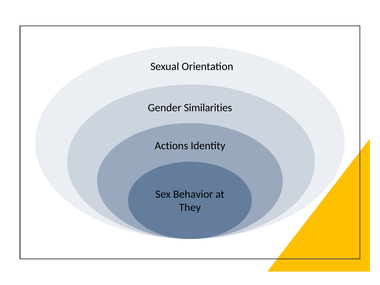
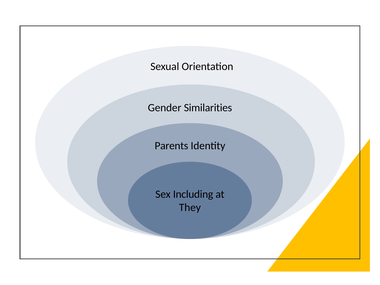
Actions: Actions -> Parents
Behavior: Behavior -> Including
